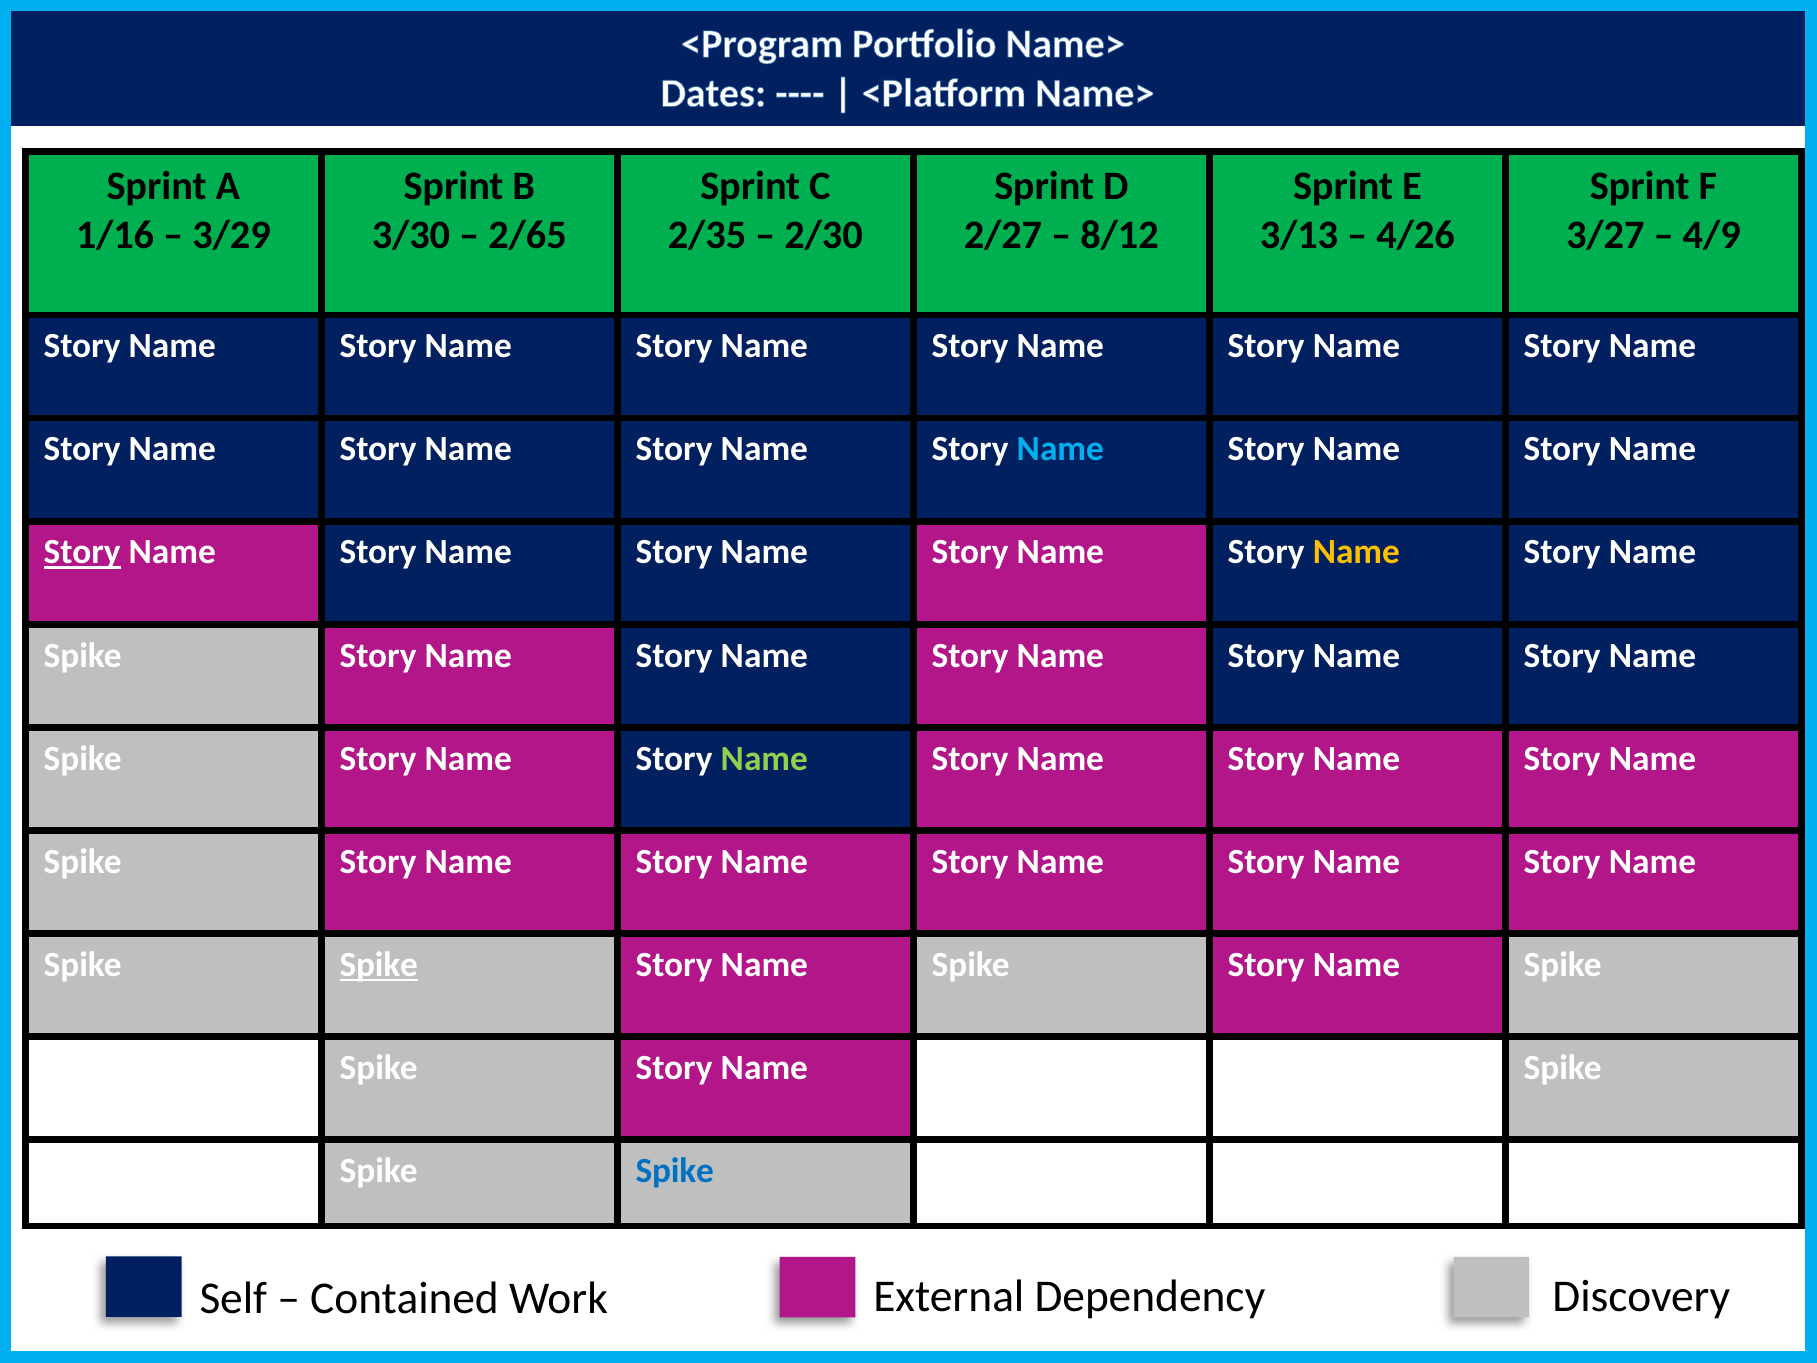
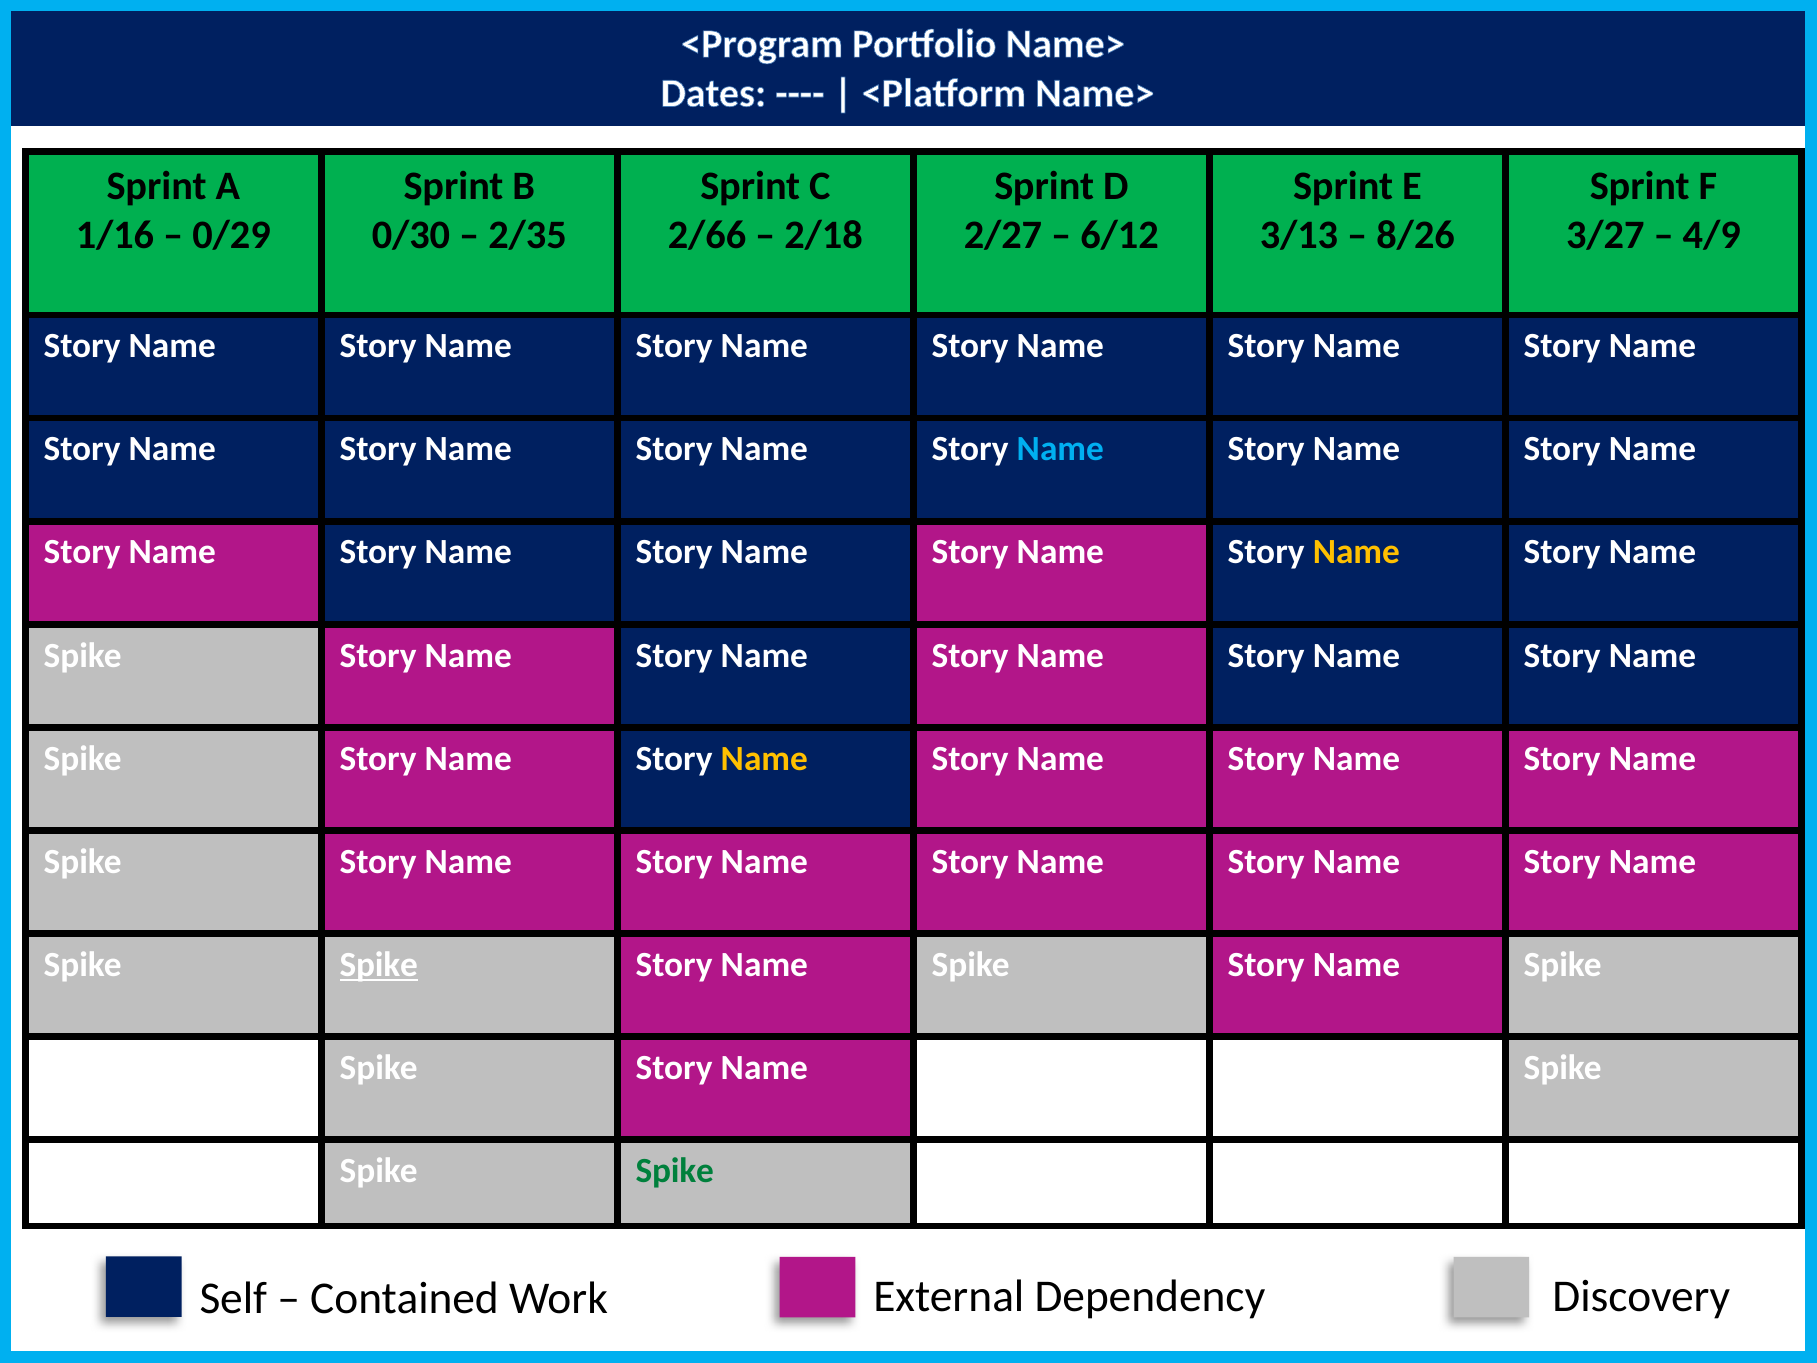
3/29: 3/29 -> 0/29
3/30: 3/30 -> 0/30
2/65: 2/65 -> 2/35
2/35: 2/35 -> 2/66
2/30: 2/30 -> 2/18
8/12: 8/12 -> 6/12
4/26: 4/26 -> 8/26
Story at (82, 552) underline: present -> none
Name at (764, 758) colour: light green -> yellow
Spike at (675, 1171) colour: blue -> green
